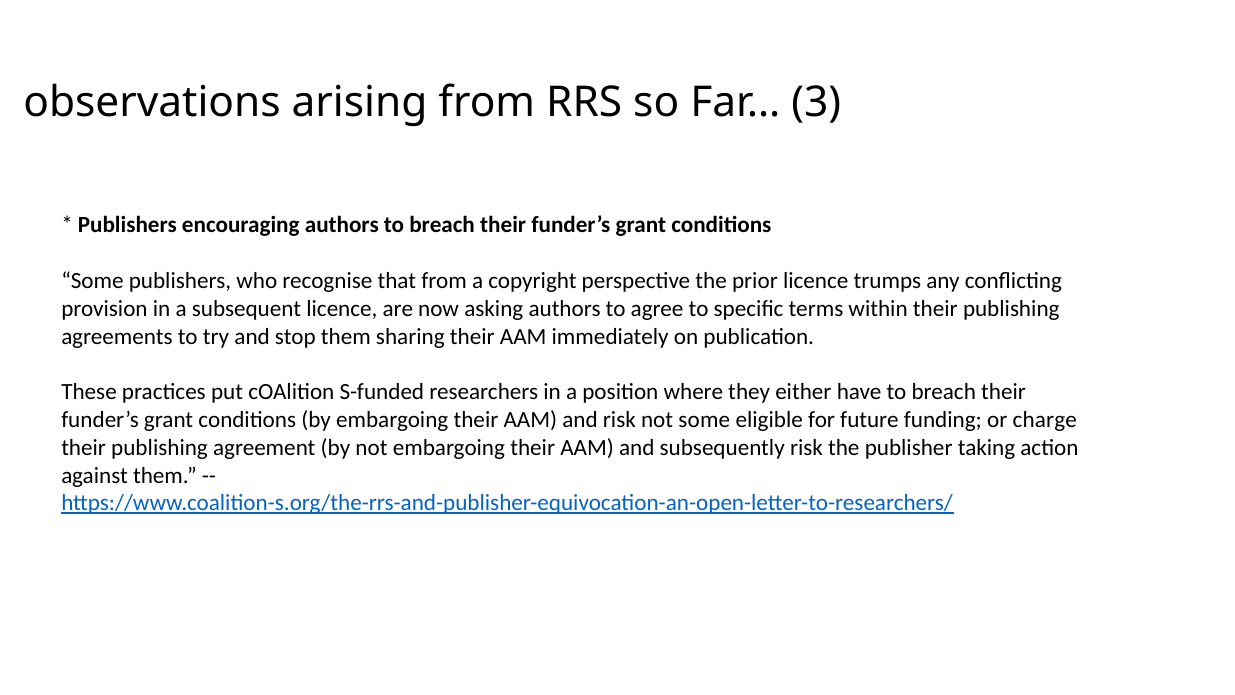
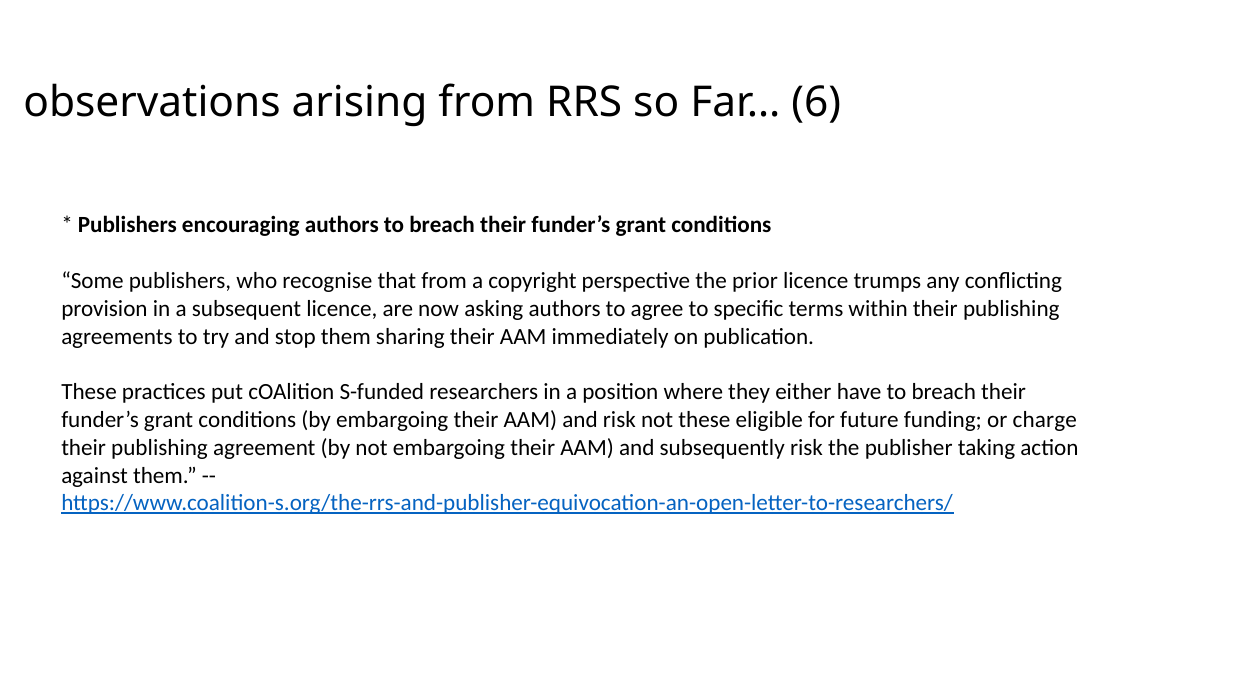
3: 3 -> 6
not some: some -> these
